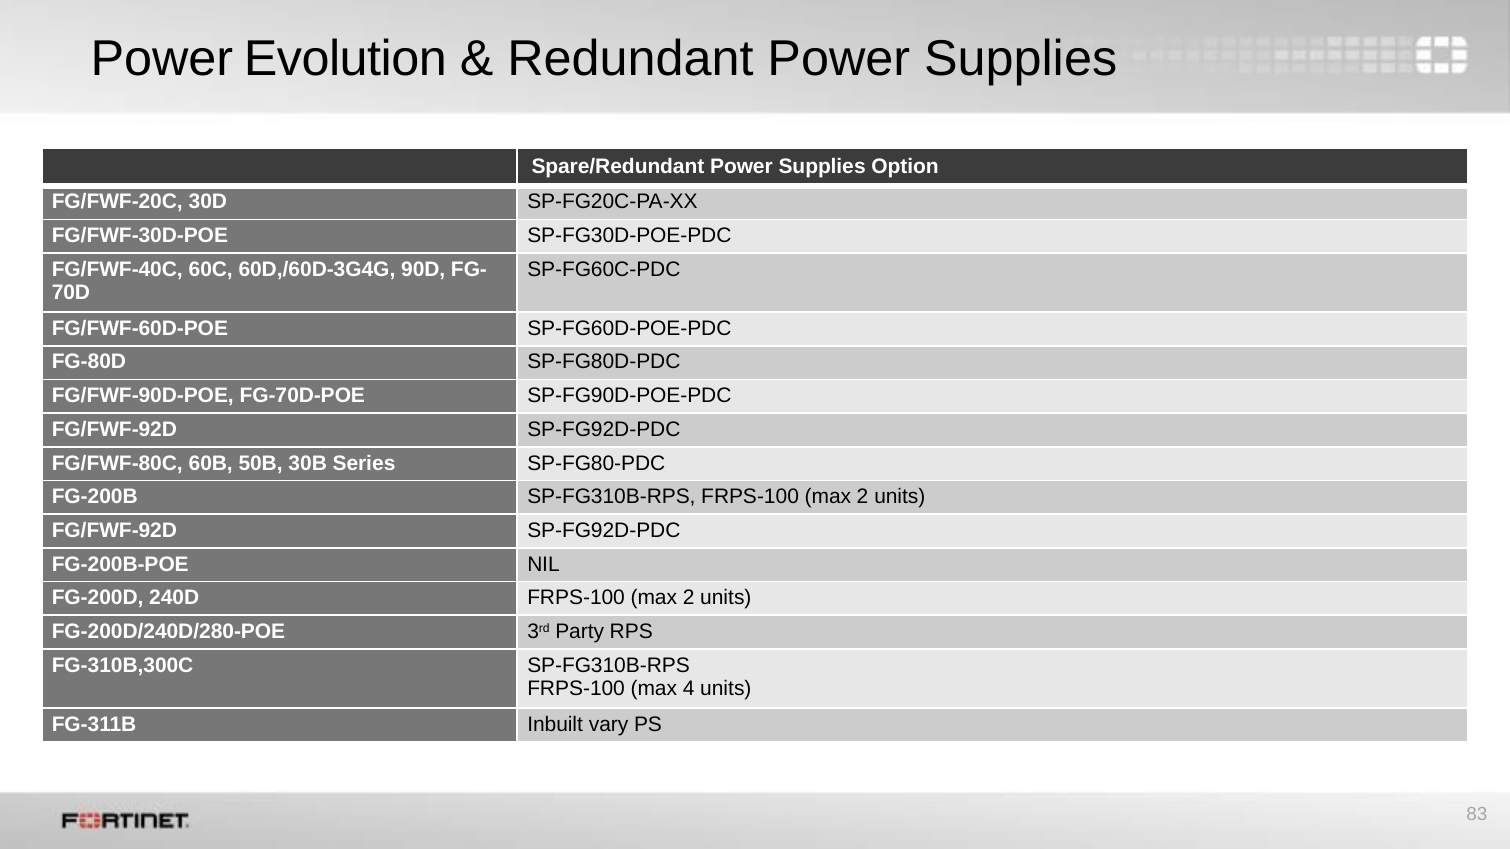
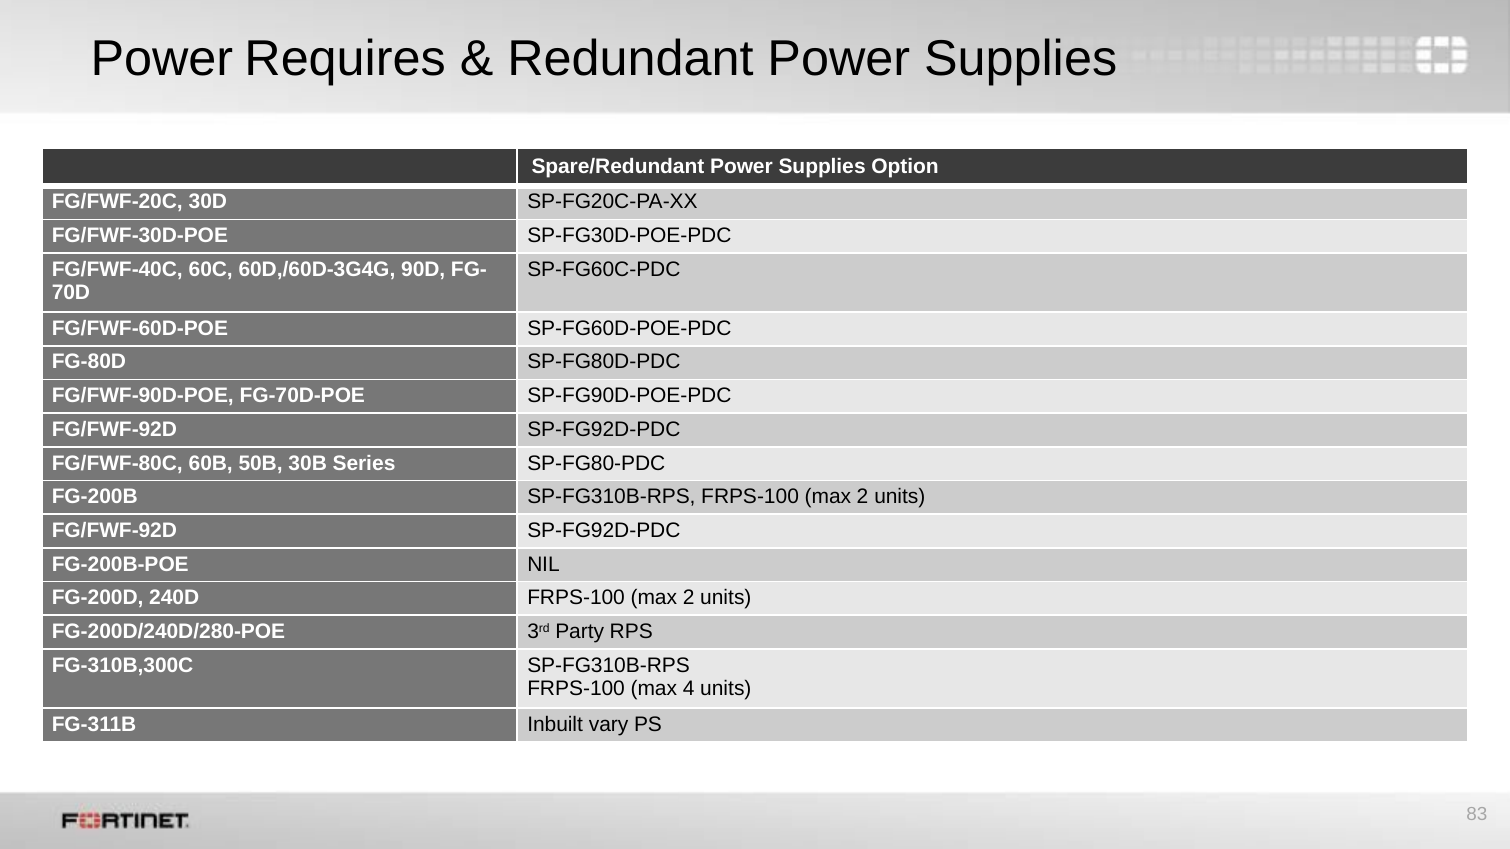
Evolution: Evolution -> Requires
